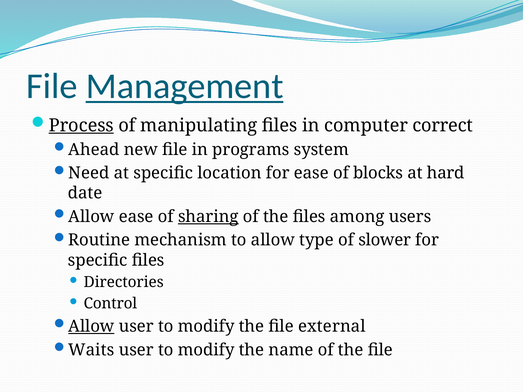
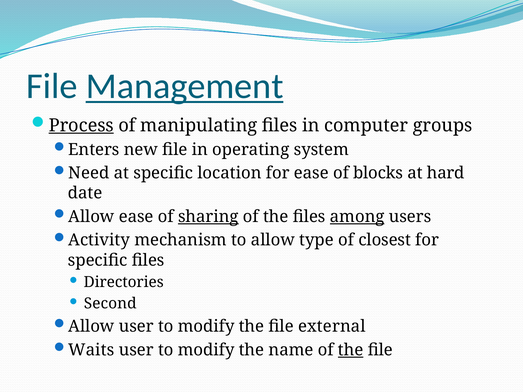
correct: correct -> groups
Ahead: Ahead -> Enters
programs: programs -> operating
among underline: none -> present
Routine: Routine -> Activity
slower: slower -> closest
Control: Control -> Second
Allow at (91, 327) underline: present -> none
the at (351, 350) underline: none -> present
